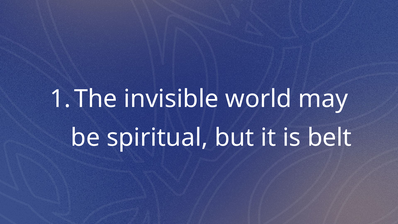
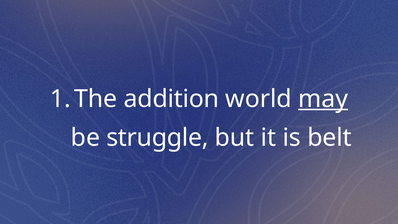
invisible: invisible -> addition
may underline: none -> present
spiritual: spiritual -> struggle
